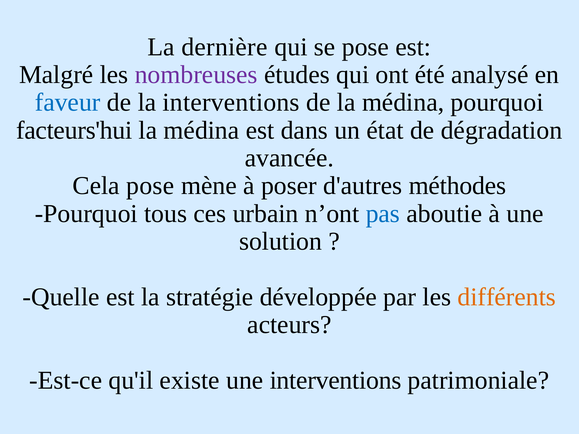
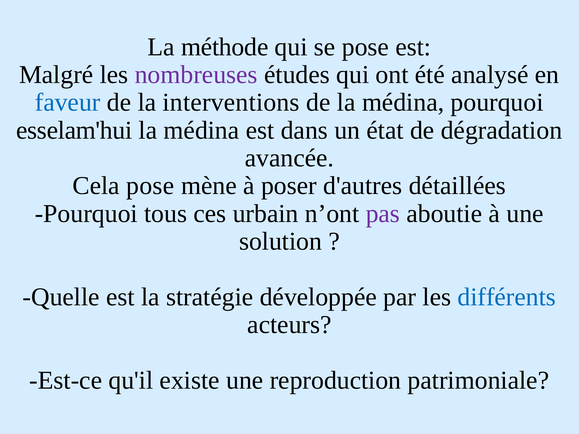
dernière: dernière -> méthode
facteurs'hui: facteurs'hui -> esselam'hui
méthodes: méthodes -> détaillées
pas colour: blue -> purple
différents colour: orange -> blue
une interventions: interventions -> reproduction
